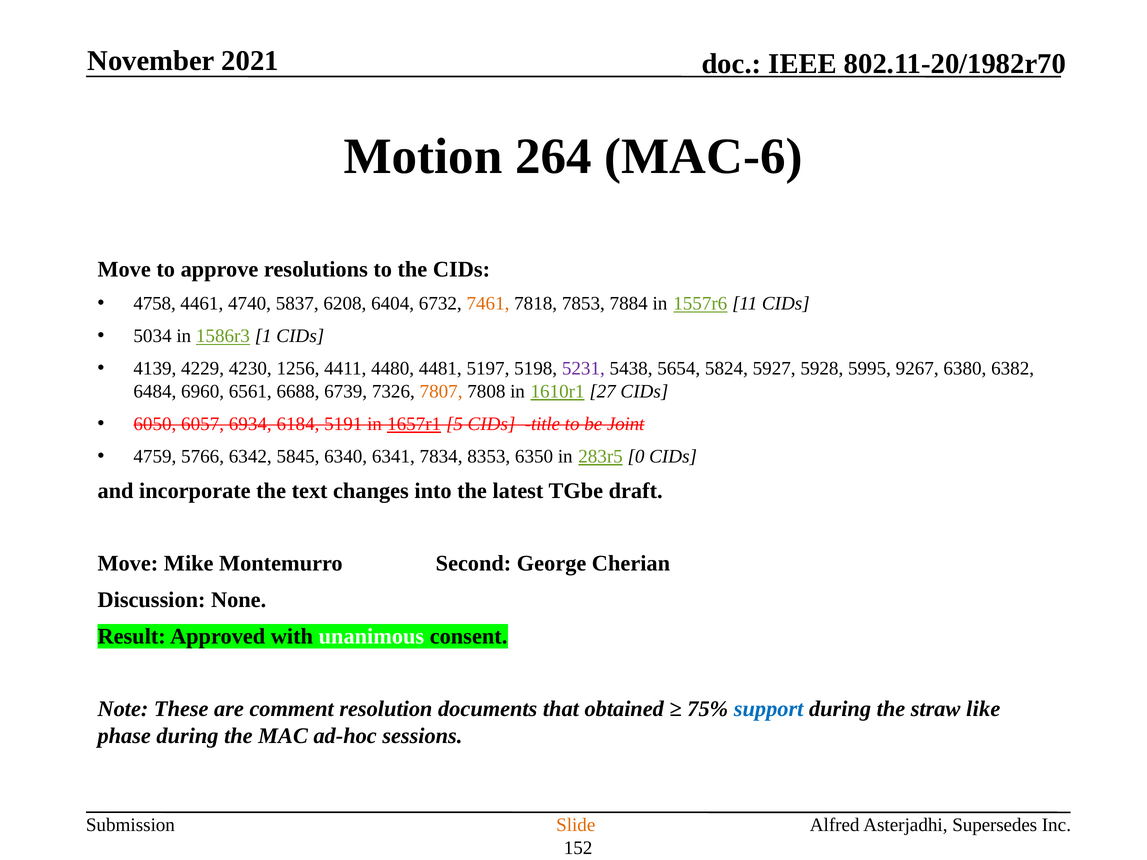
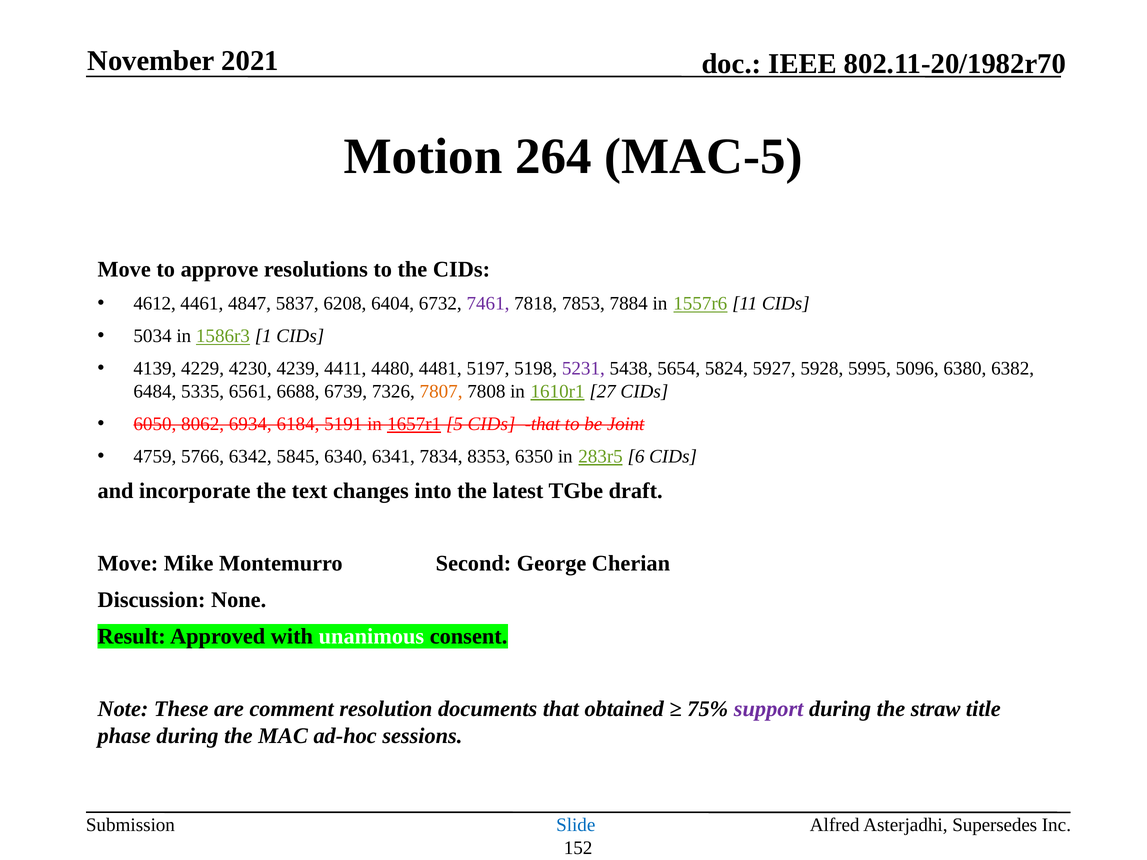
MAC-6: MAC-6 -> MAC-5
4758: 4758 -> 4612
4740: 4740 -> 4847
7461 colour: orange -> purple
1256: 1256 -> 4239
9267: 9267 -> 5096
6960: 6960 -> 5335
6057: 6057 -> 8062
CIDs title: title -> that
0: 0 -> 6
support colour: blue -> purple
like: like -> title
Slide colour: orange -> blue
